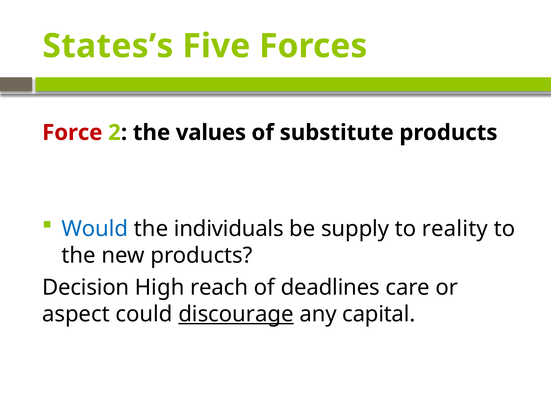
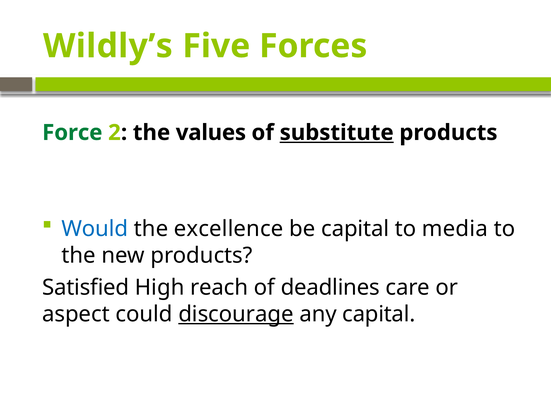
States’s: States’s -> Wildly’s
Force colour: red -> green
substitute underline: none -> present
individuals: individuals -> excellence
be supply: supply -> capital
reality: reality -> media
Decision: Decision -> Satisfied
